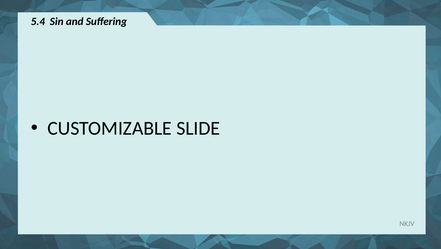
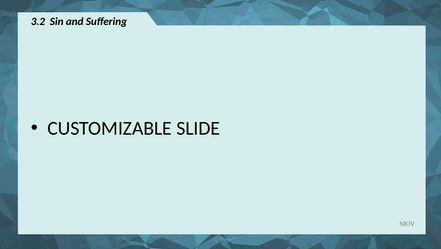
5.4: 5.4 -> 3.2
